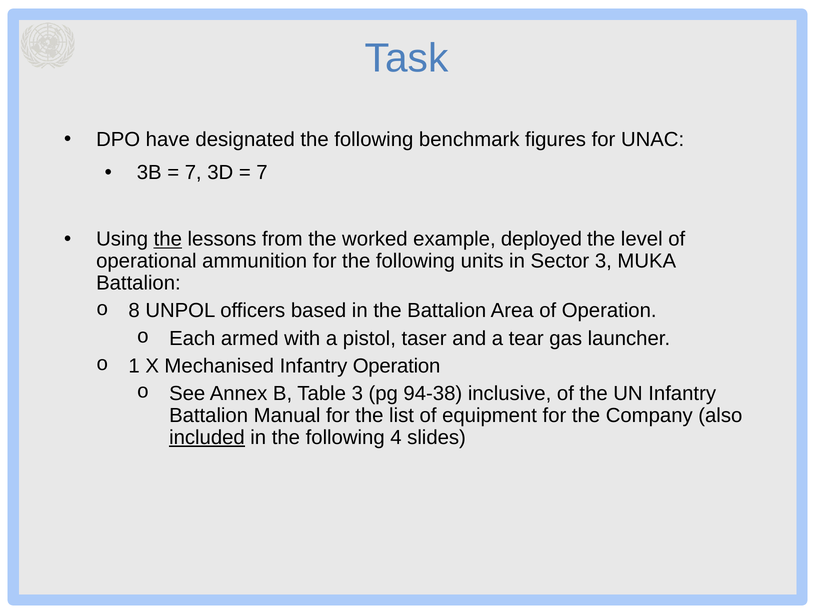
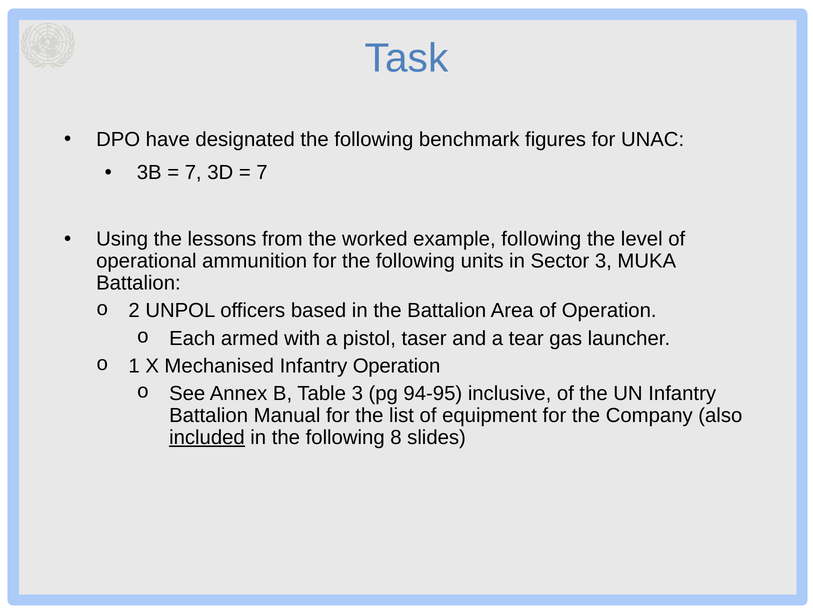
the at (168, 239) underline: present -> none
example deployed: deployed -> following
8: 8 -> 2
94-38: 94-38 -> 94-95
4: 4 -> 8
